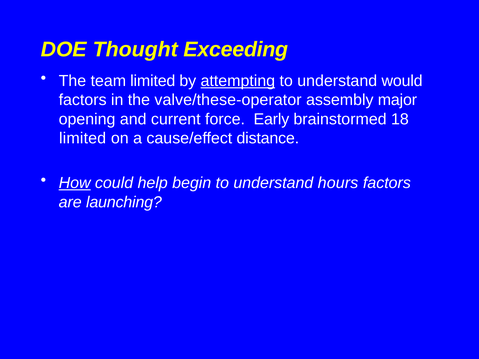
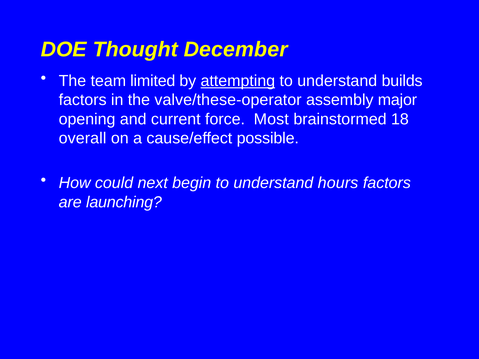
Exceeding: Exceeding -> December
would: would -> builds
Early: Early -> Most
limited at (83, 138): limited -> overall
distance: distance -> possible
How underline: present -> none
help: help -> next
